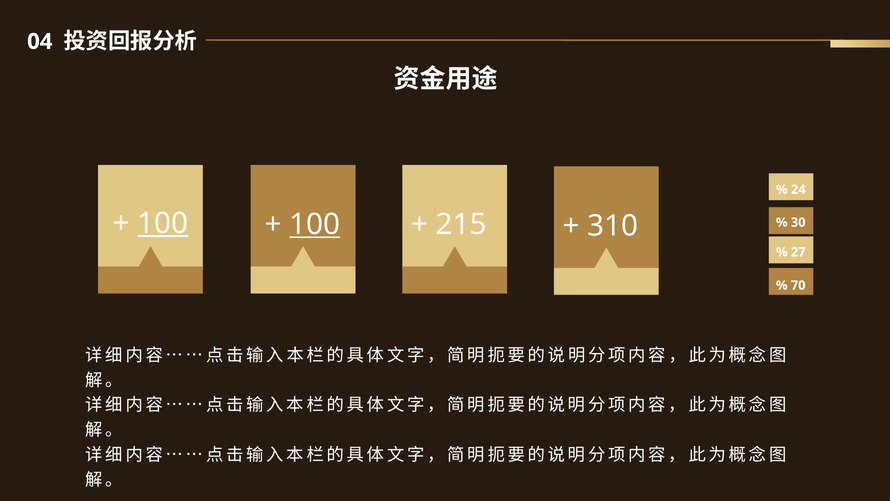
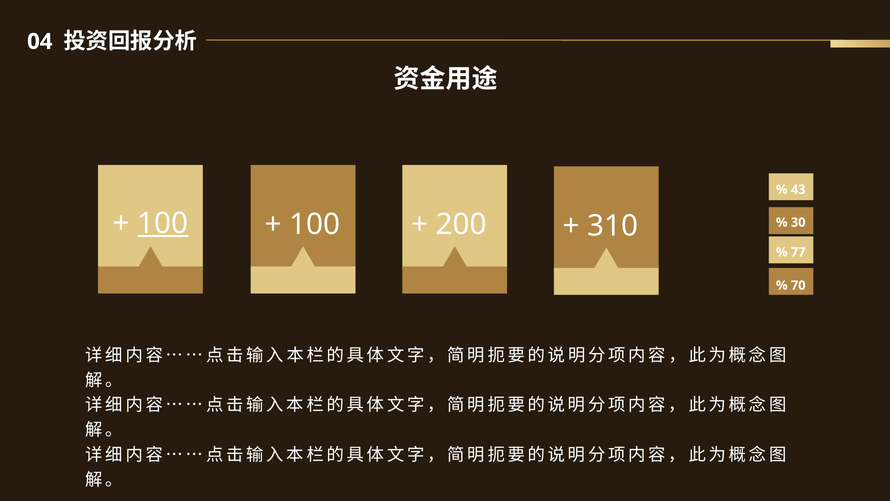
24: 24 -> 43
100 at (315, 224) underline: present -> none
215: 215 -> 200
27: 27 -> 77
